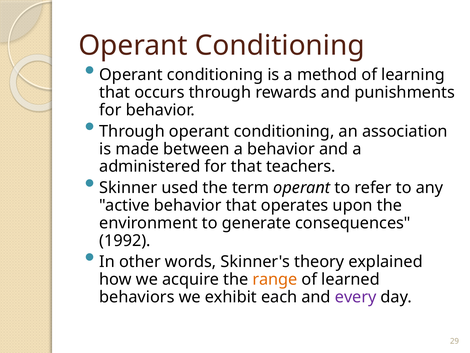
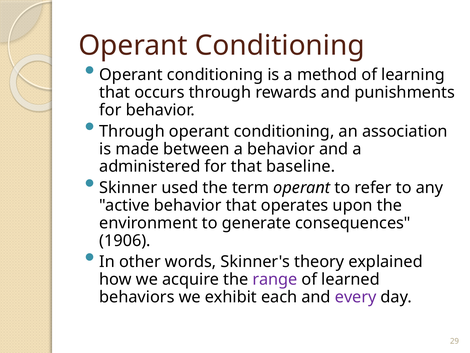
teachers: teachers -> baseline
1992: 1992 -> 1906
range colour: orange -> purple
